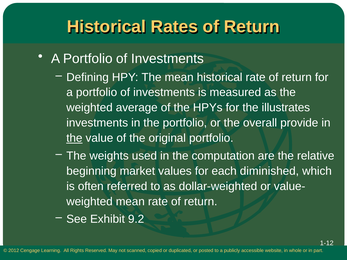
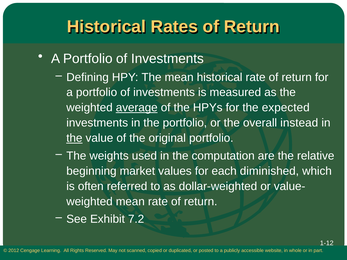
average underline: none -> present
illustrates: illustrates -> expected
provide: provide -> instead
9.2: 9.2 -> 7.2
